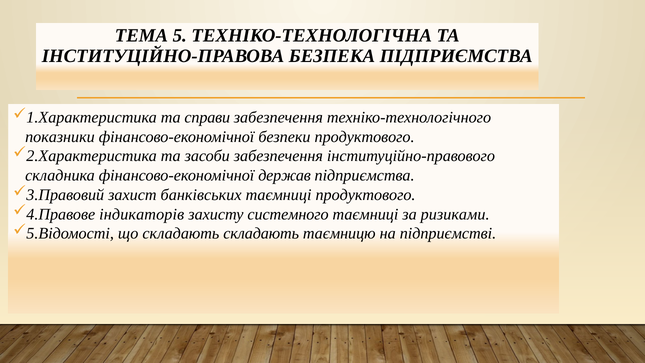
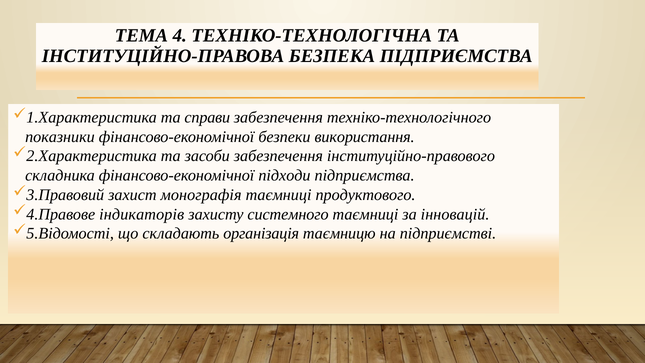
5: 5 -> 4
безпеки продуктового: продуктового -> використання
держав: держав -> підходи
банківських: банківських -> монографія
ризиками: ризиками -> інновацій
складають складають: складають -> організація
